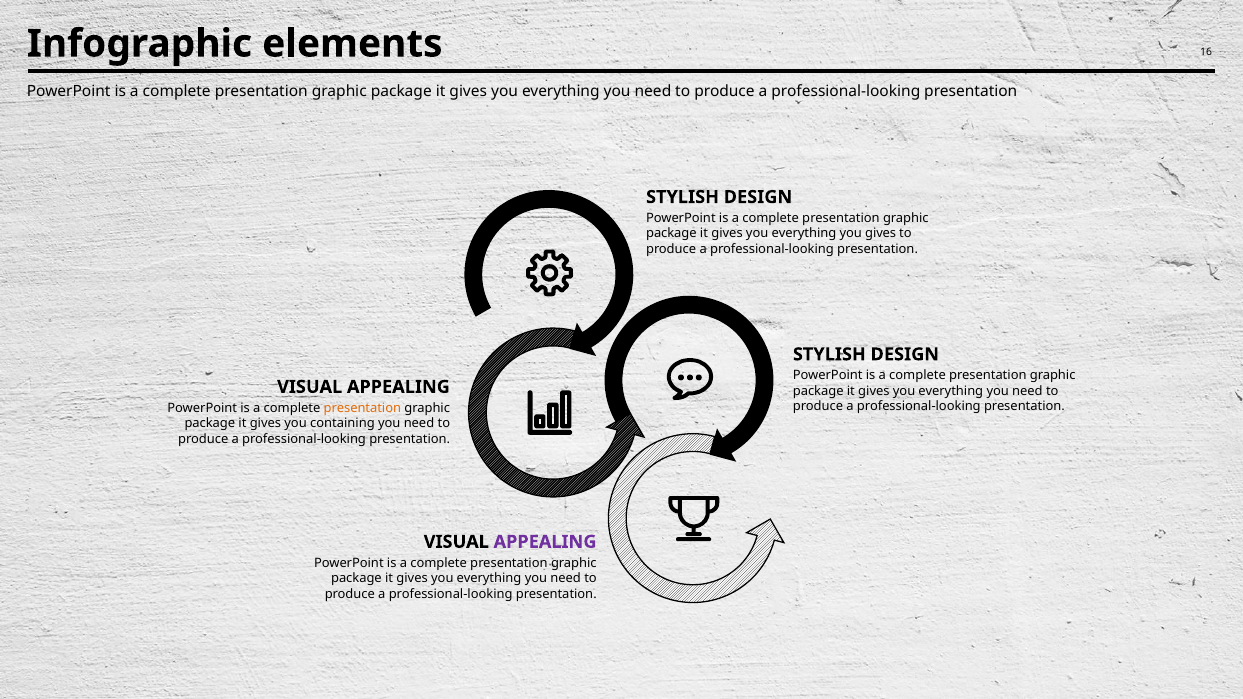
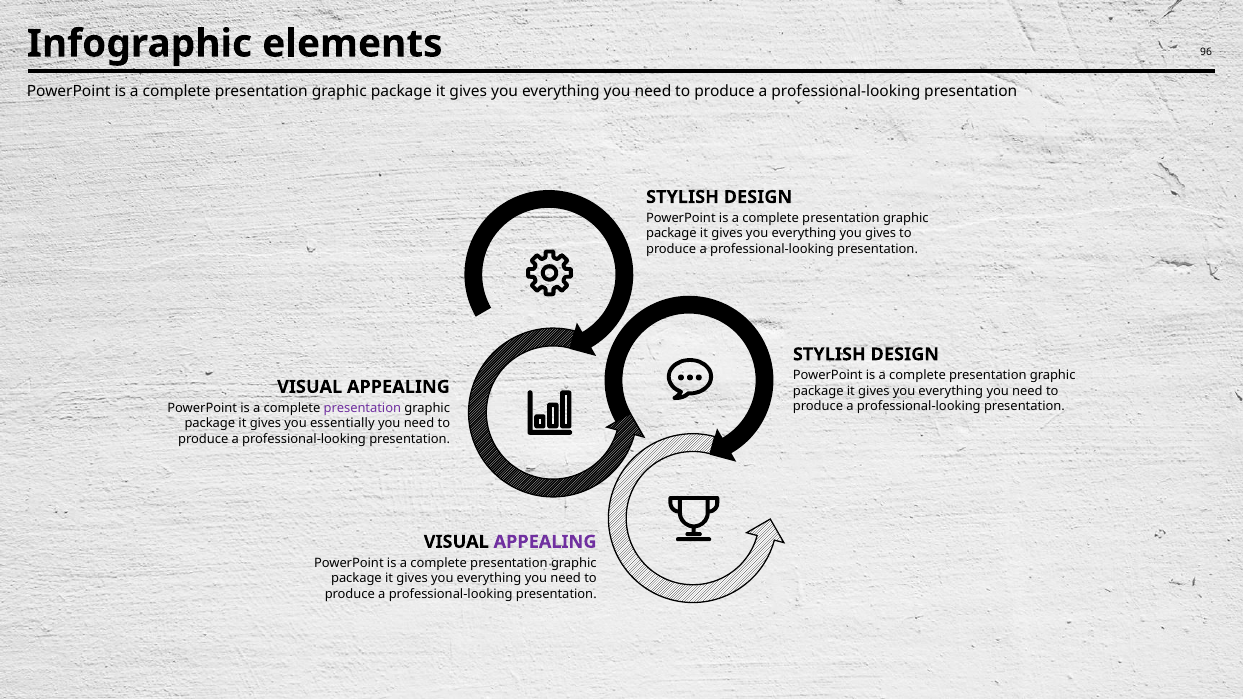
16: 16 -> 96
presentation at (362, 408) colour: orange -> purple
containing: containing -> essentially
